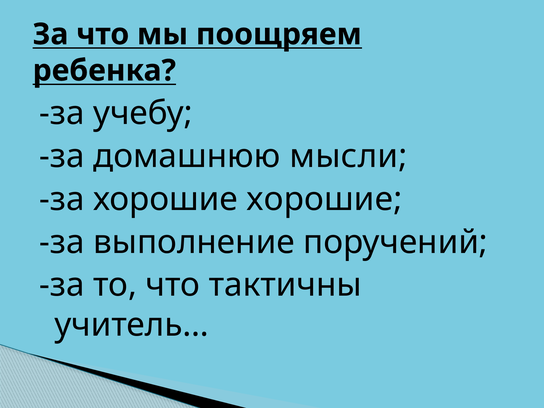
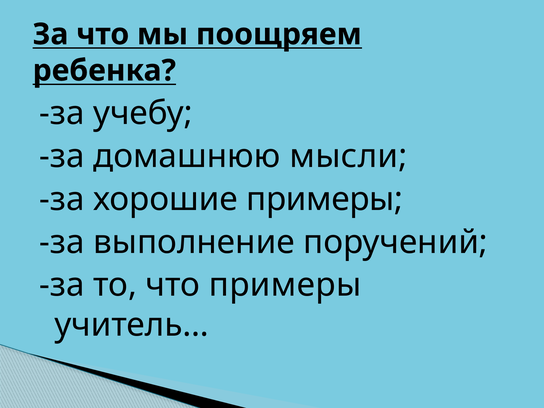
хорошие хорошие: хорошие -> примеры
что тактичны: тактичны -> примеры
